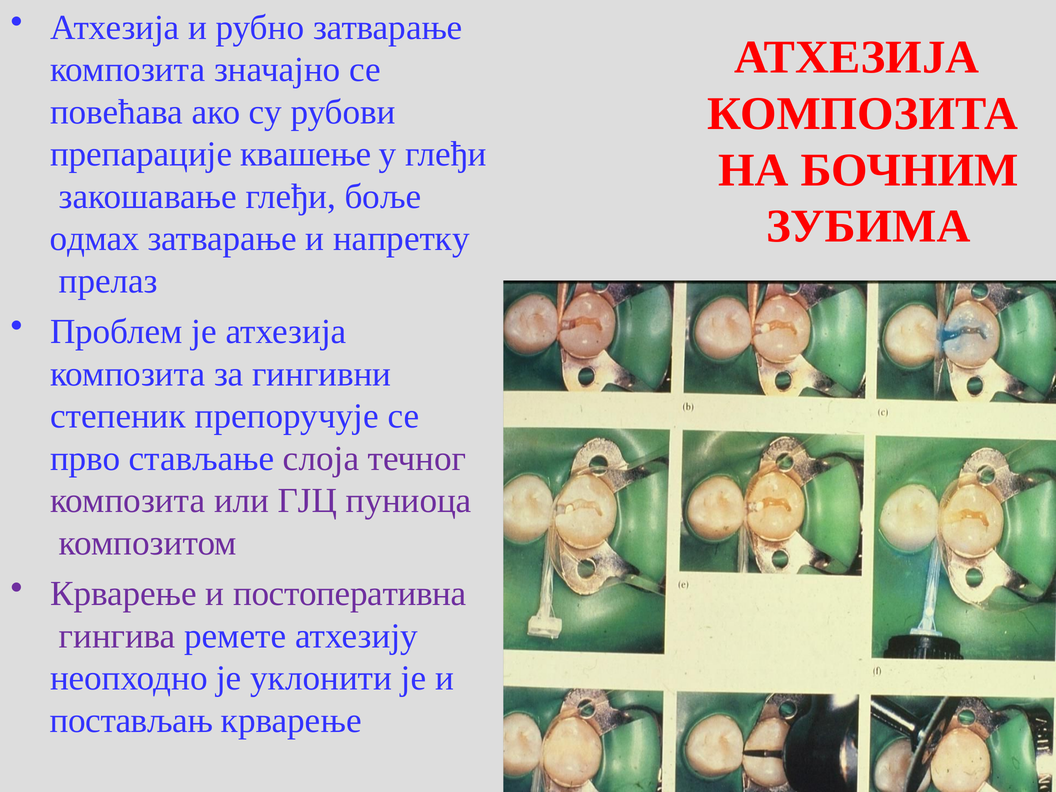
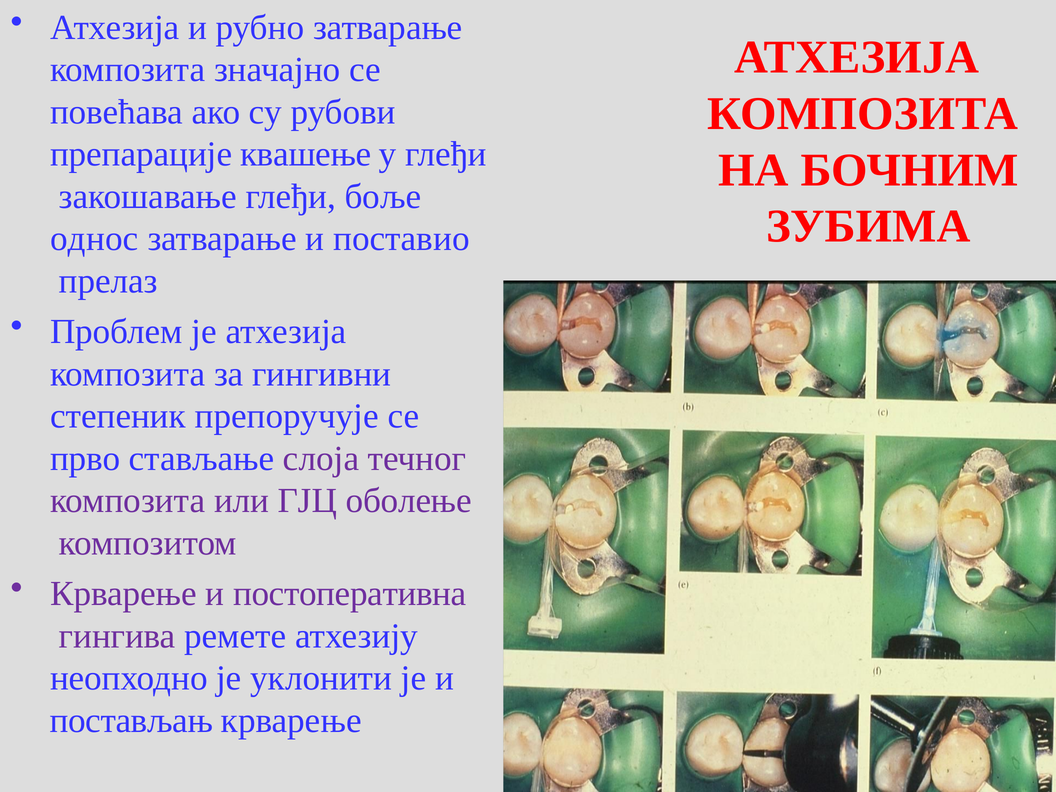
одмах: одмах -> однос
напретку: напретку -> поставио
пуниоца: пуниоца -> оболење
